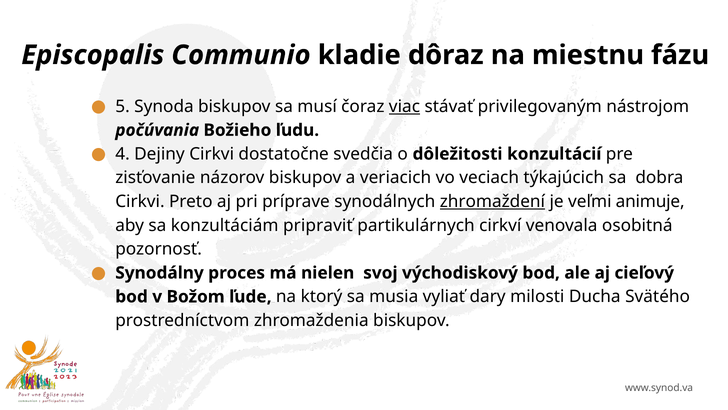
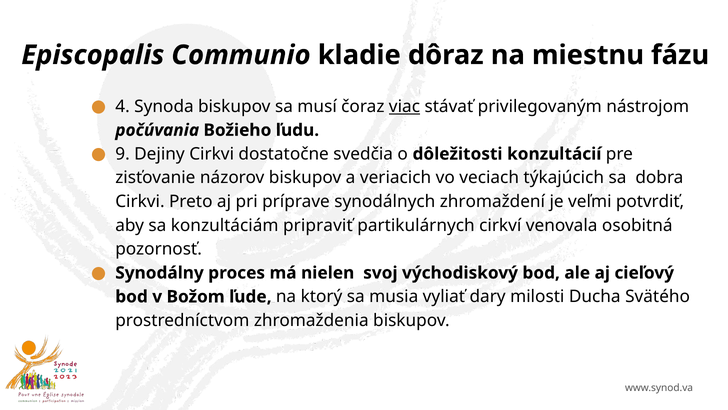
5: 5 -> 4
4: 4 -> 9
zhromaždení underline: present -> none
animuje: animuje -> potvrdiť
